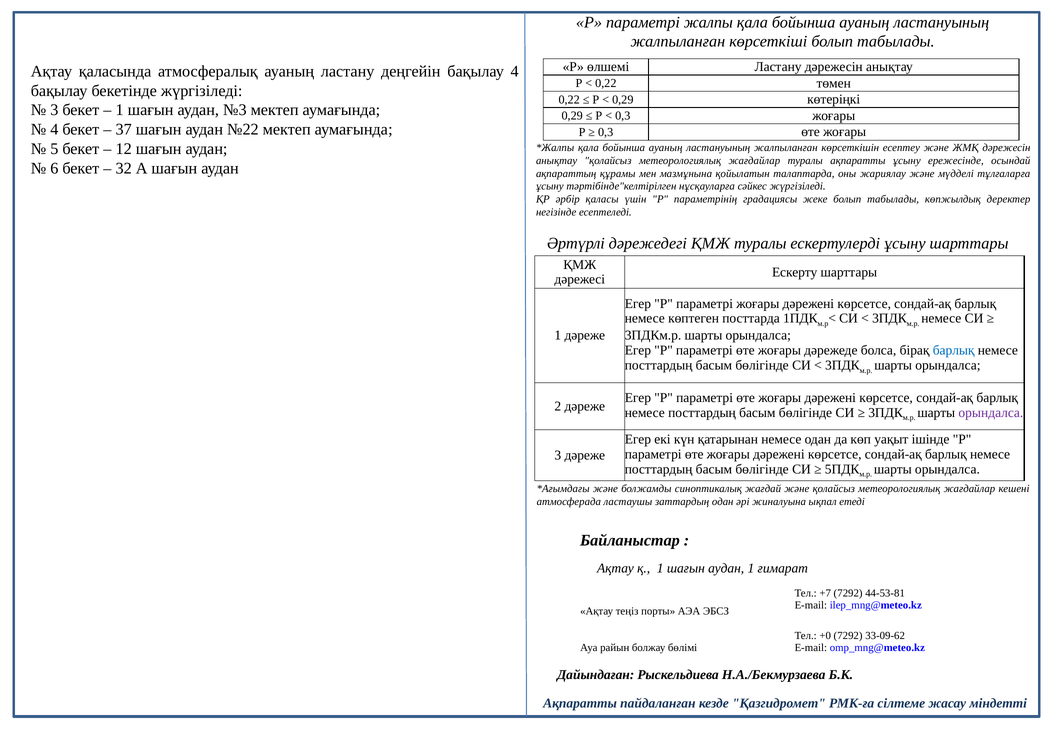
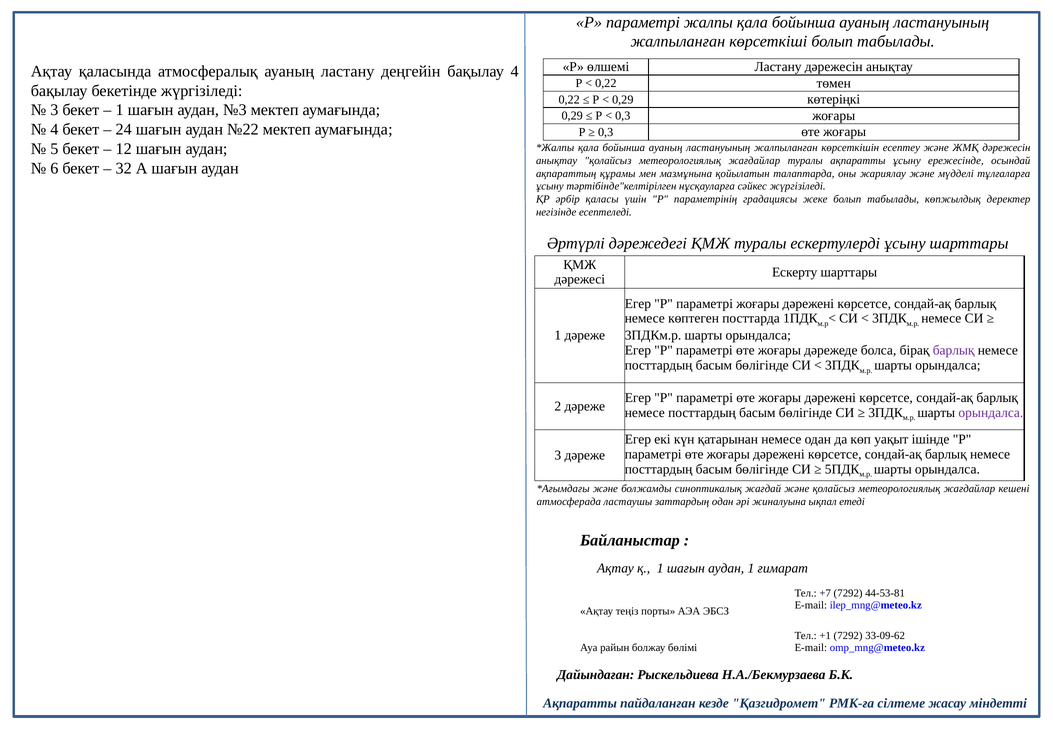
37: 37 -> 24
барлық at (954, 350) colour: blue -> purple
+0: +0 -> +1
